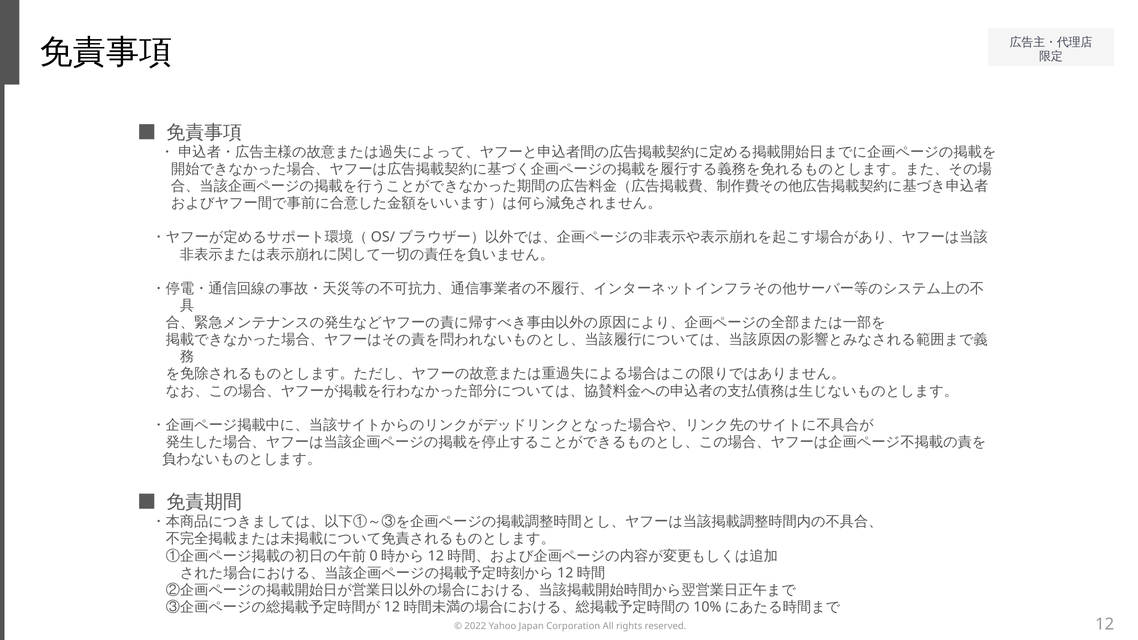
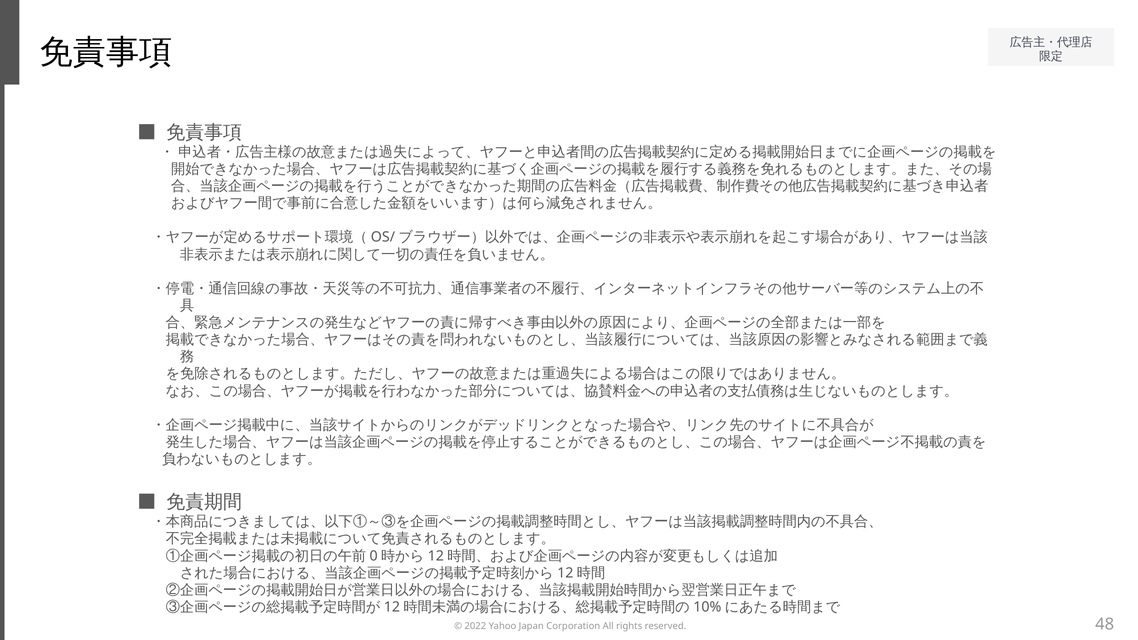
12: 12 -> 48
